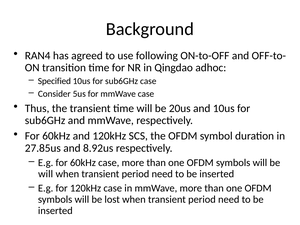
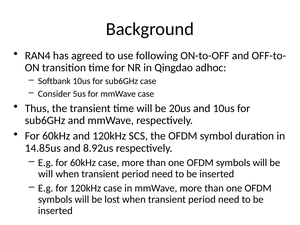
Specified: Specified -> Softbank
27.85us: 27.85us -> 14.85us
